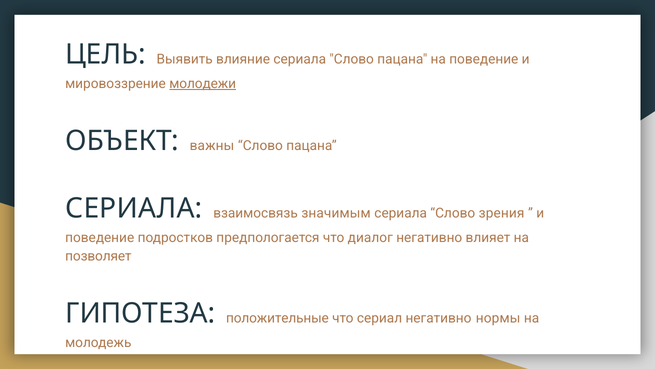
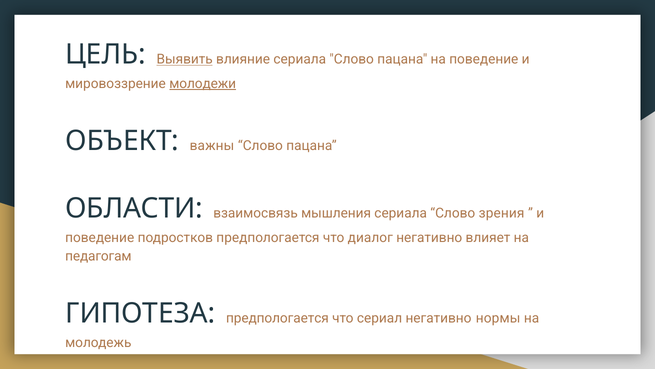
Выявить underline: none -> present
СЕРИАЛА at (134, 208): СЕРИАЛА -> ОБЛАСТИ
значимым: значимым -> мышления
позволяет: позволяет -> педагогам
ГИПОТЕЗА положительные: положительные -> предпологается
